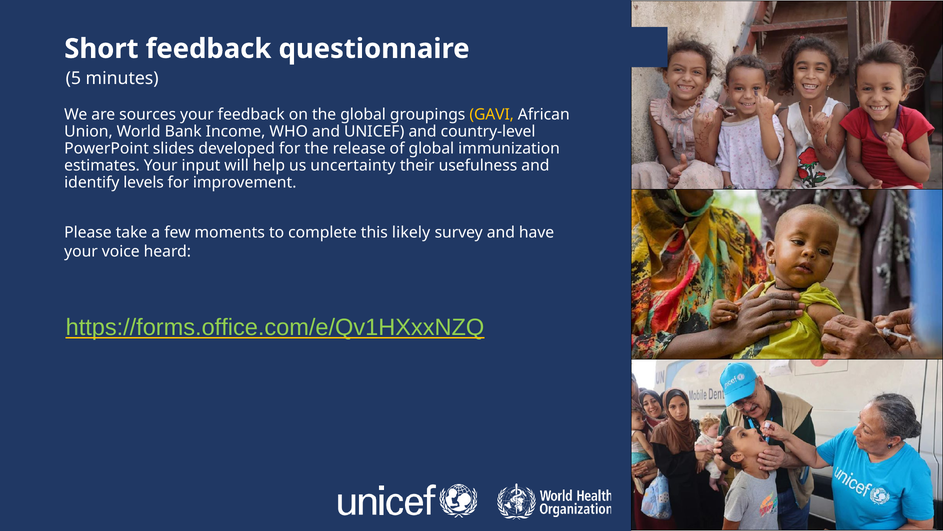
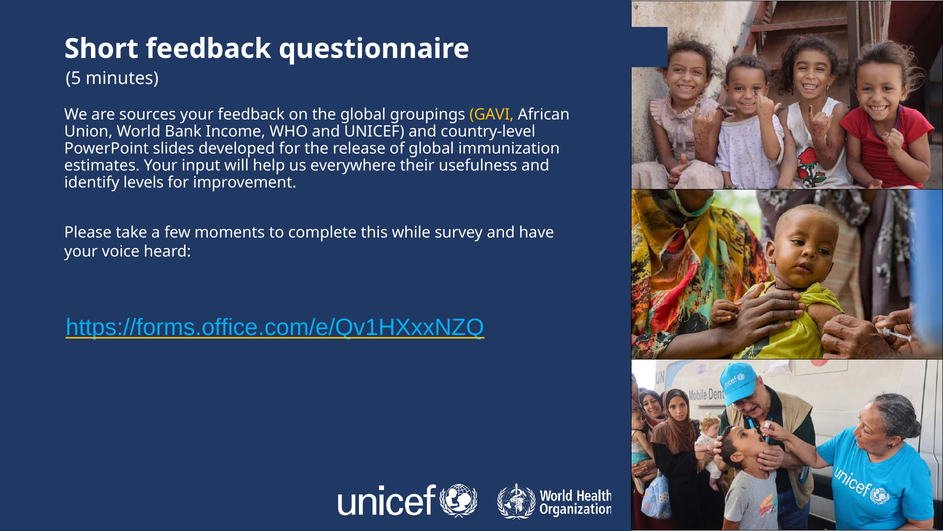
uncertainty: uncertainty -> everywhere
likely: likely -> while
https://forms.office.com/e/Qv1HXxxNZQ colour: light green -> light blue
